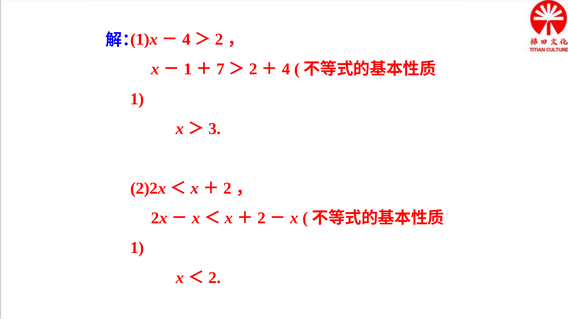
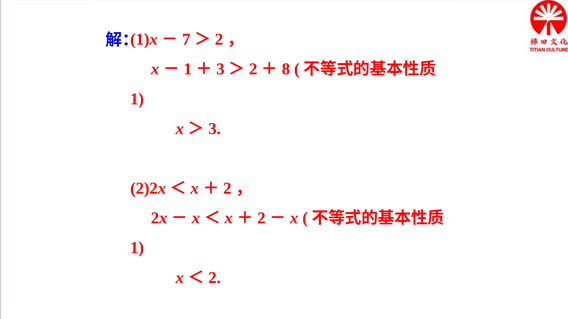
4 at (186, 39): 4 -> 7
7 at (220, 69): 7 -> 3
4 at (286, 69): 4 -> 8
